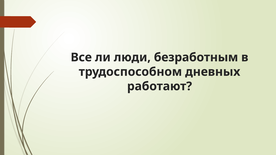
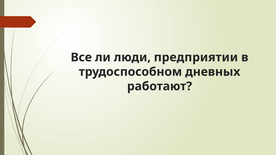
безработным: безработным -> предприятии
